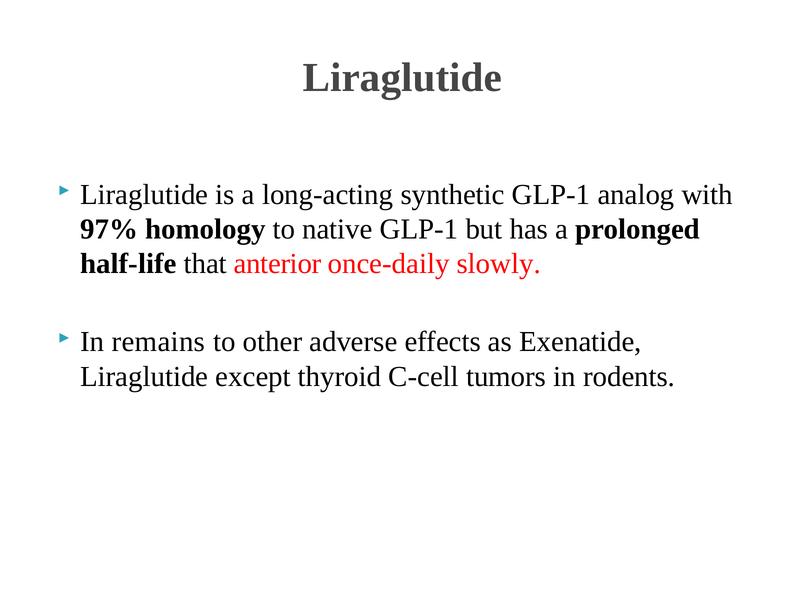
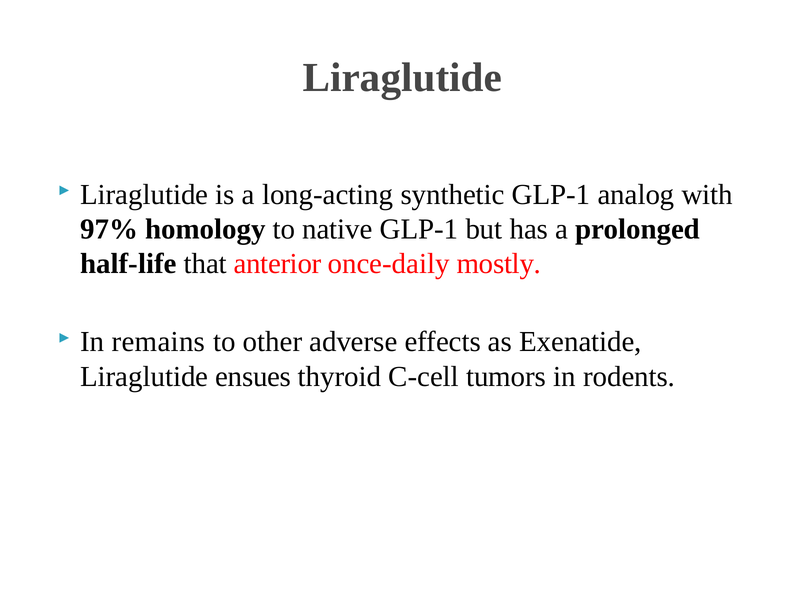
slowly: slowly -> mostly
except: except -> ensues
